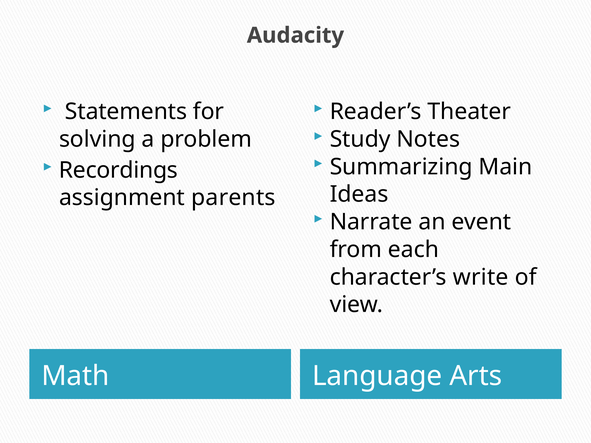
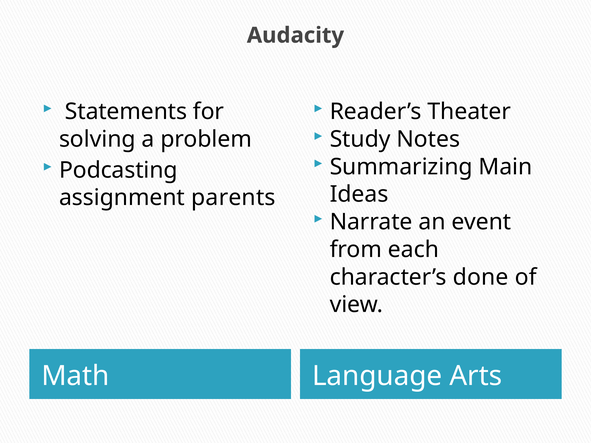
Recordings: Recordings -> Podcasting
write: write -> done
